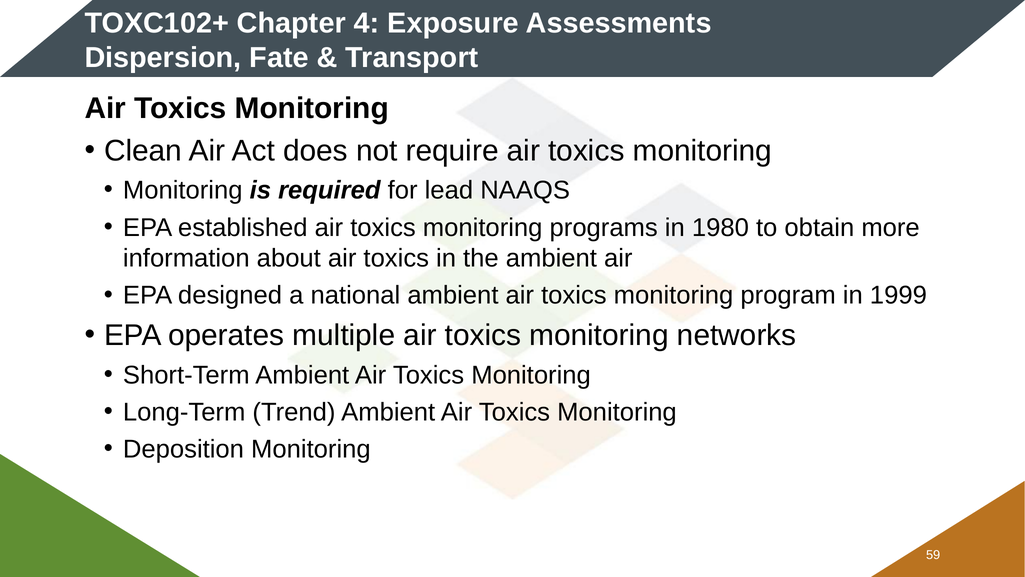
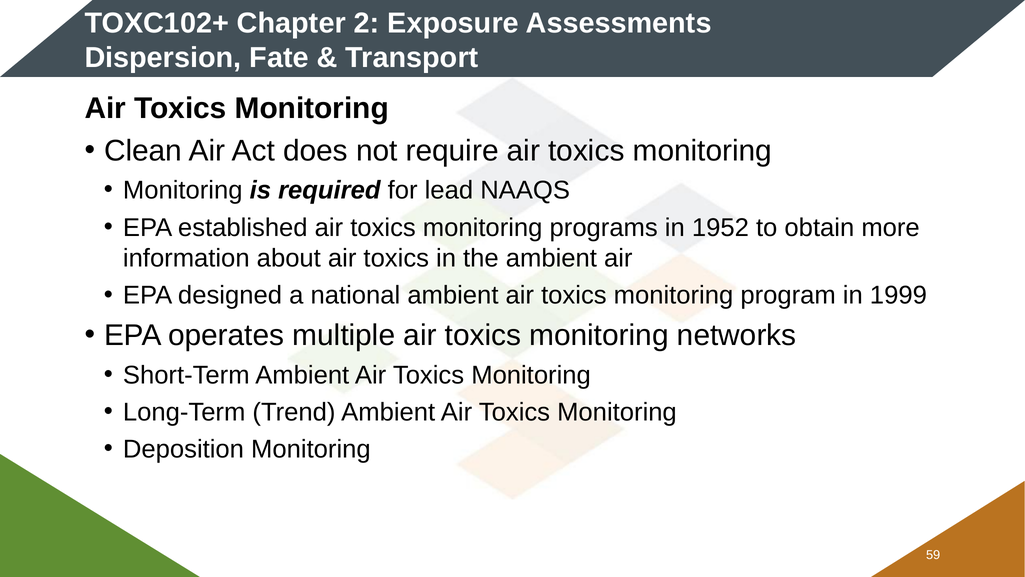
4: 4 -> 2
1980: 1980 -> 1952
